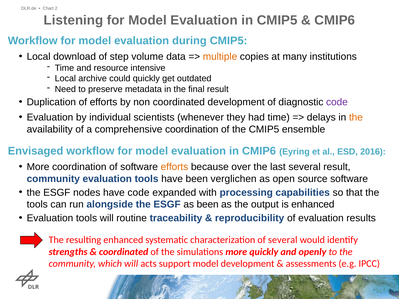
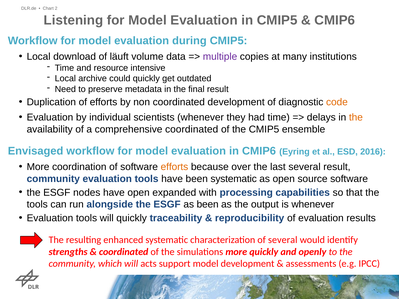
step: step -> läuft
multiple colour: orange -> purple
code at (337, 102) colour: purple -> orange
comprehensive coordination: coordination -> coordinated
been verglichen: verglichen -> systematic
have code: code -> open
is enhanced: enhanced -> whenever
will routine: routine -> quickly
